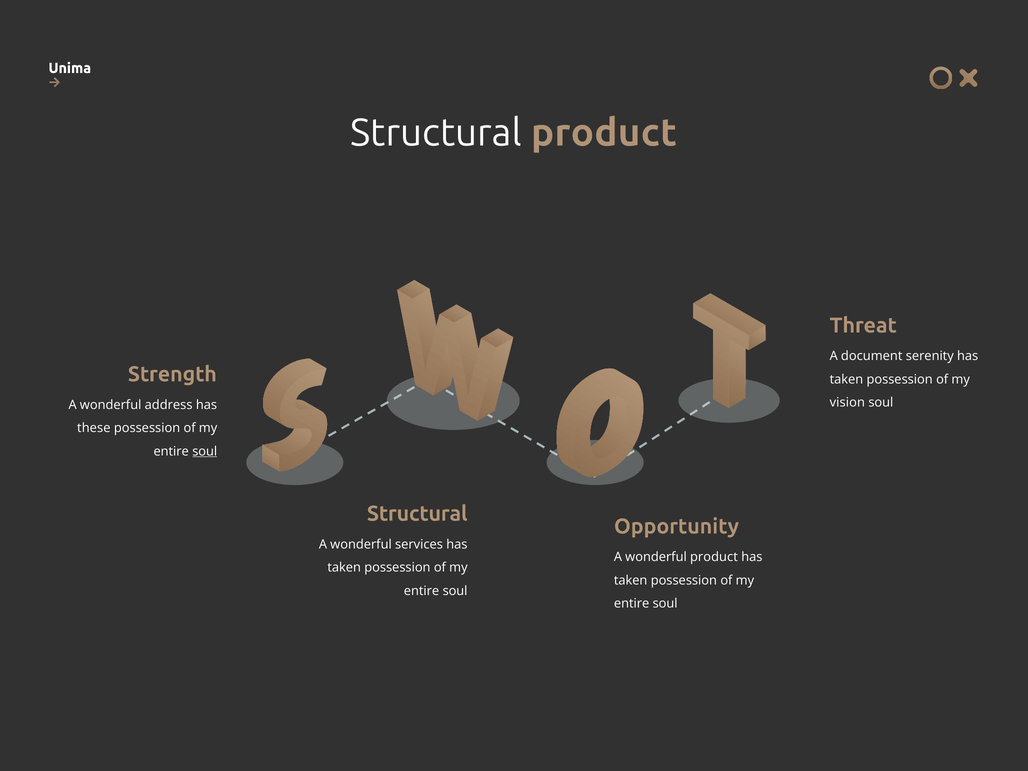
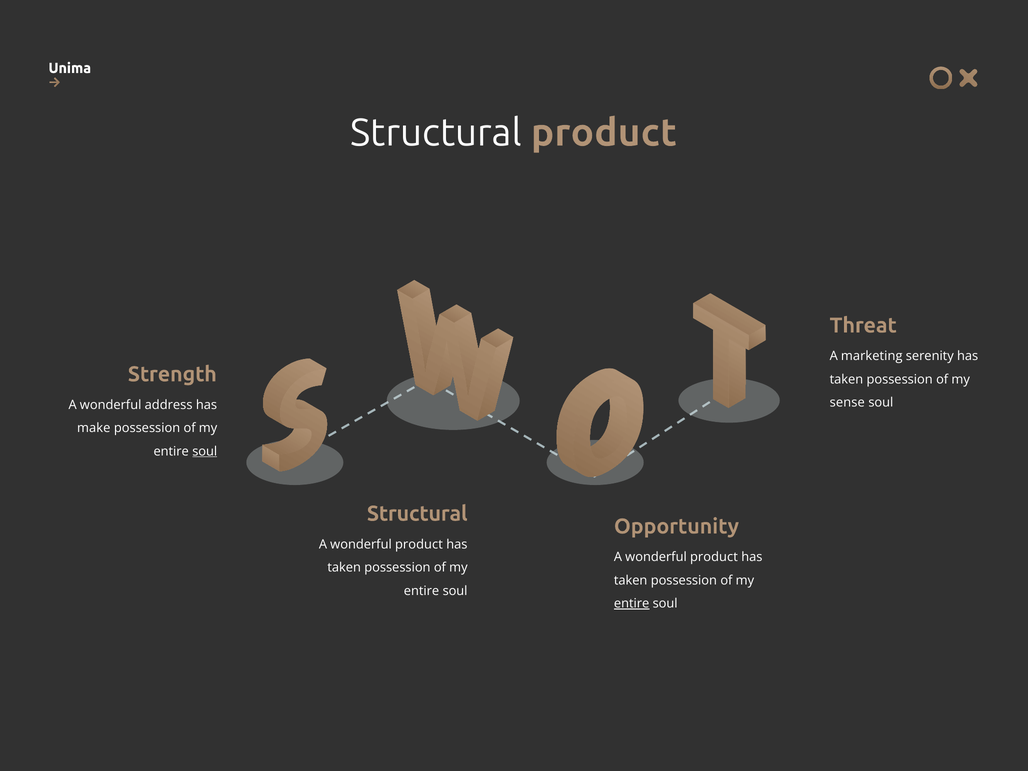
document: document -> marketing
vision: vision -> sense
these: these -> make
services at (419, 544): services -> product
entire at (632, 604) underline: none -> present
